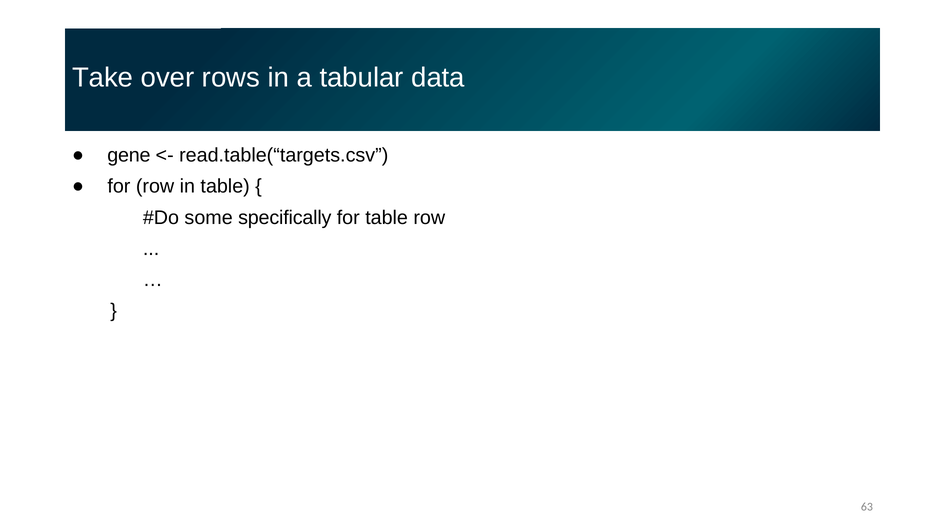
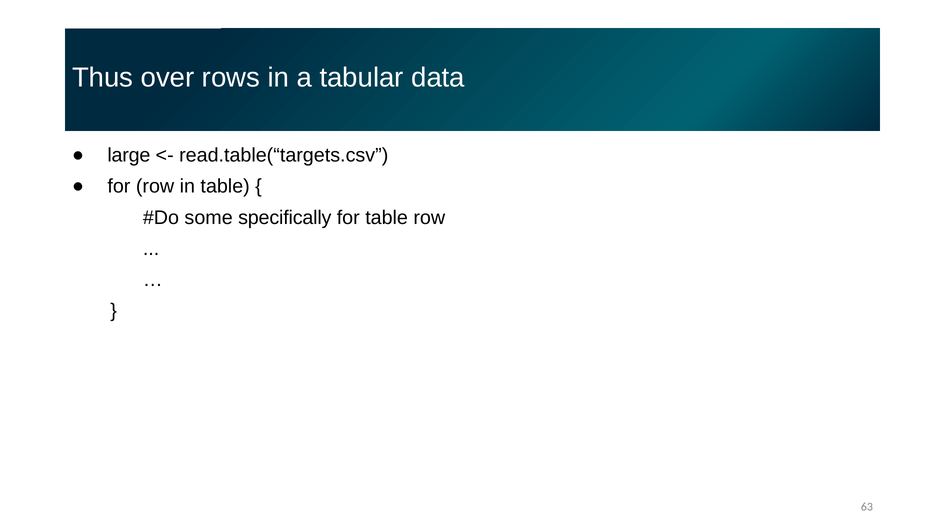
Take: Take -> Thus
gene: gene -> large
